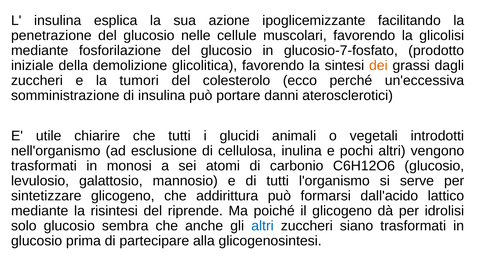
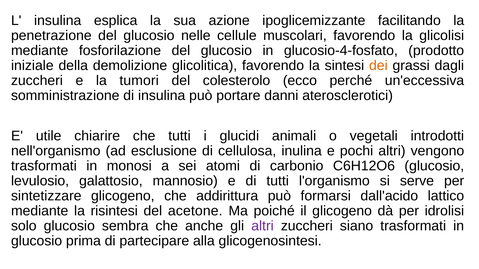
glucosio-7-fosfato: glucosio-7-fosfato -> glucosio-4-fosfato
riprende: riprende -> acetone
altri at (263, 226) colour: blue -> purple
